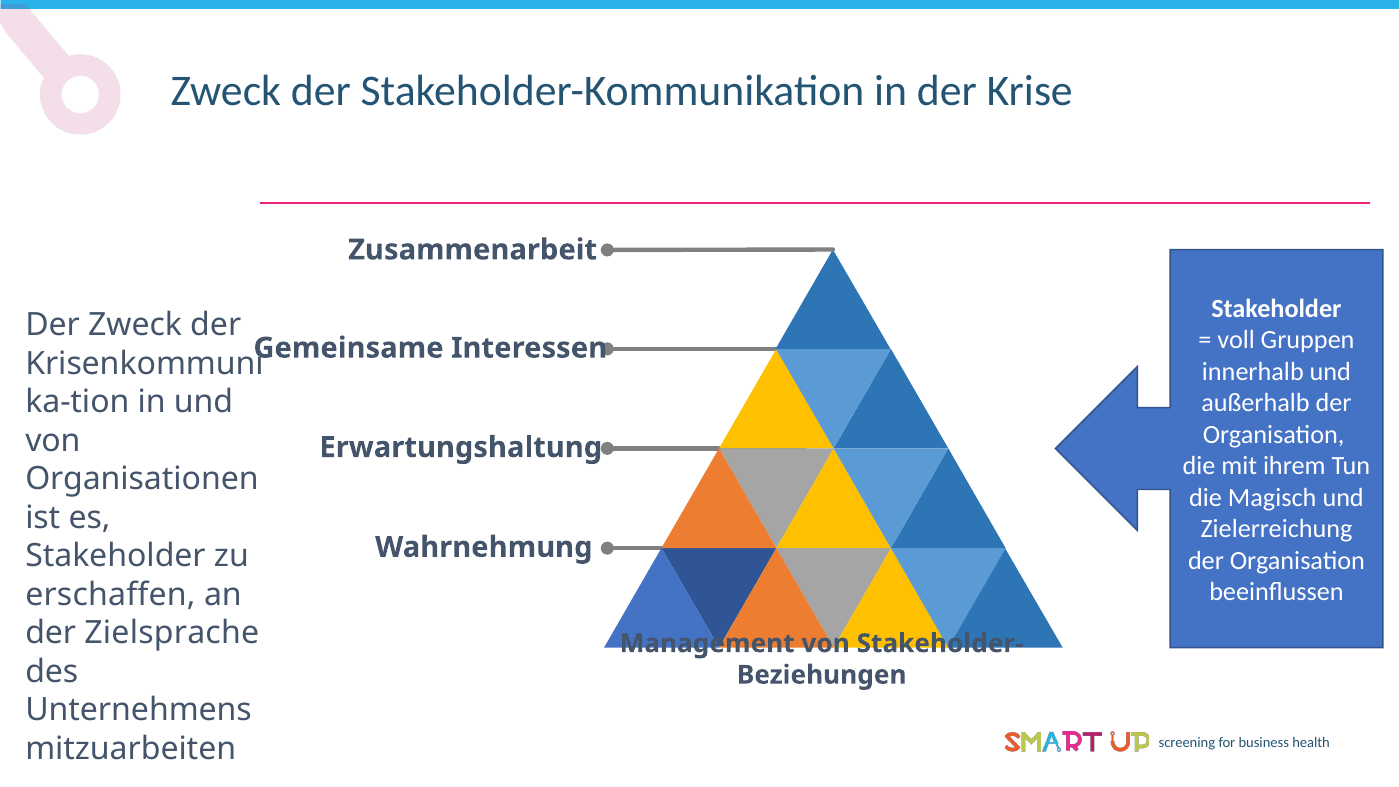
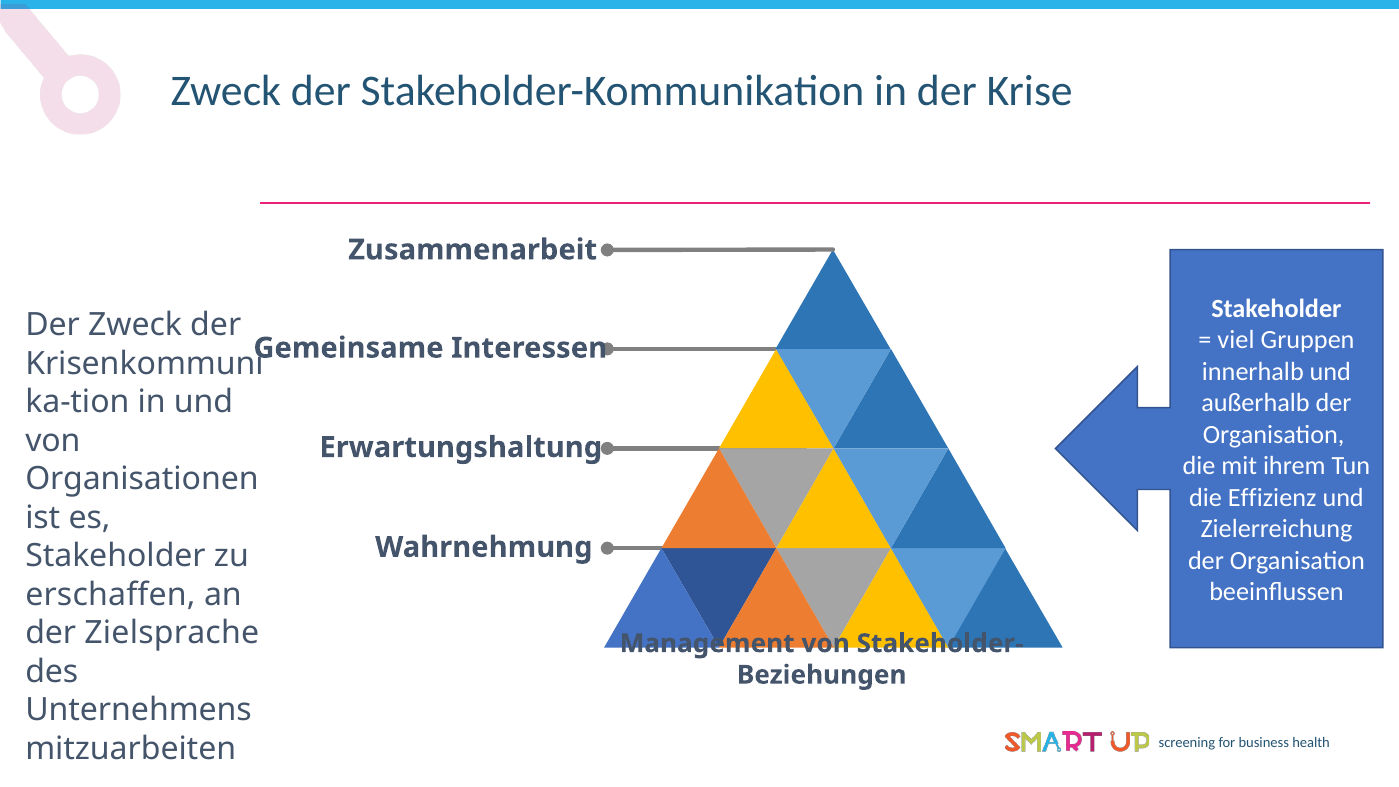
voll: voll -> viel
Magisch: Magisch -> Effizienz
